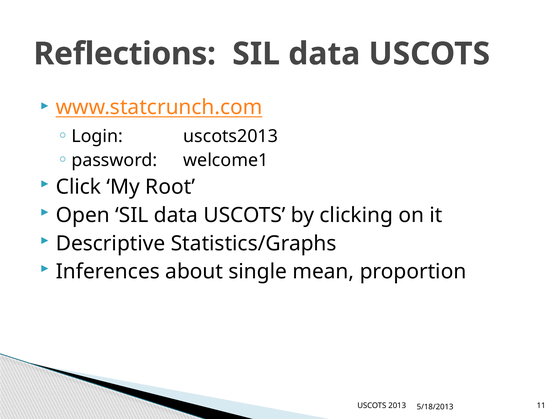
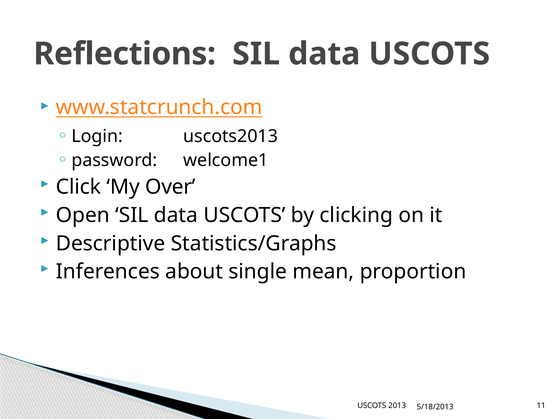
Root: Root -> Over
